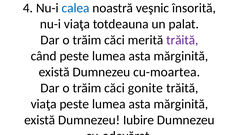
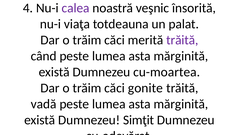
calea colour: blue -> purple
viaţa at (44, 104): viaţa -> vadă
Iubire: Iubire -> Simţit
